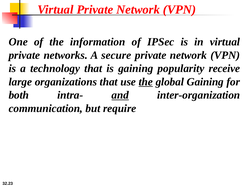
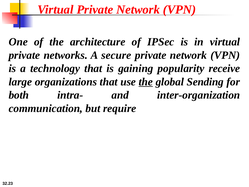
information: information -> architecture
global Gaining: Gaining -> Sending
and underline: present -> none
